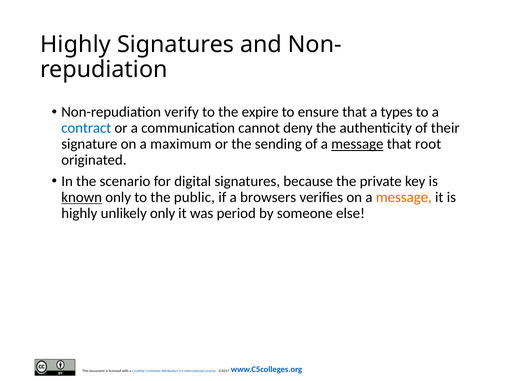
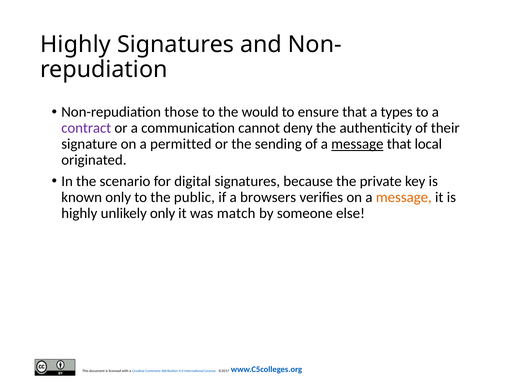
verify: verify -> those
expire: expire -> would
contract colour: blue -> purple
maximum: maximum -> permitted
root: root -> local
known underline: present -> none
period: period -> match
